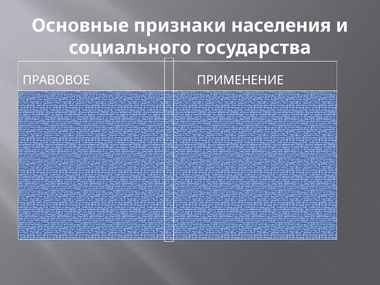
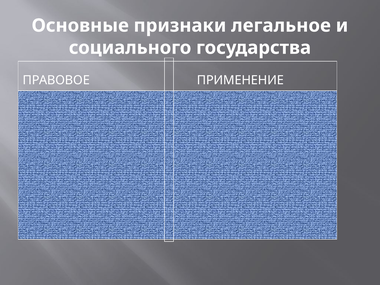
населения: населения -> легальное
